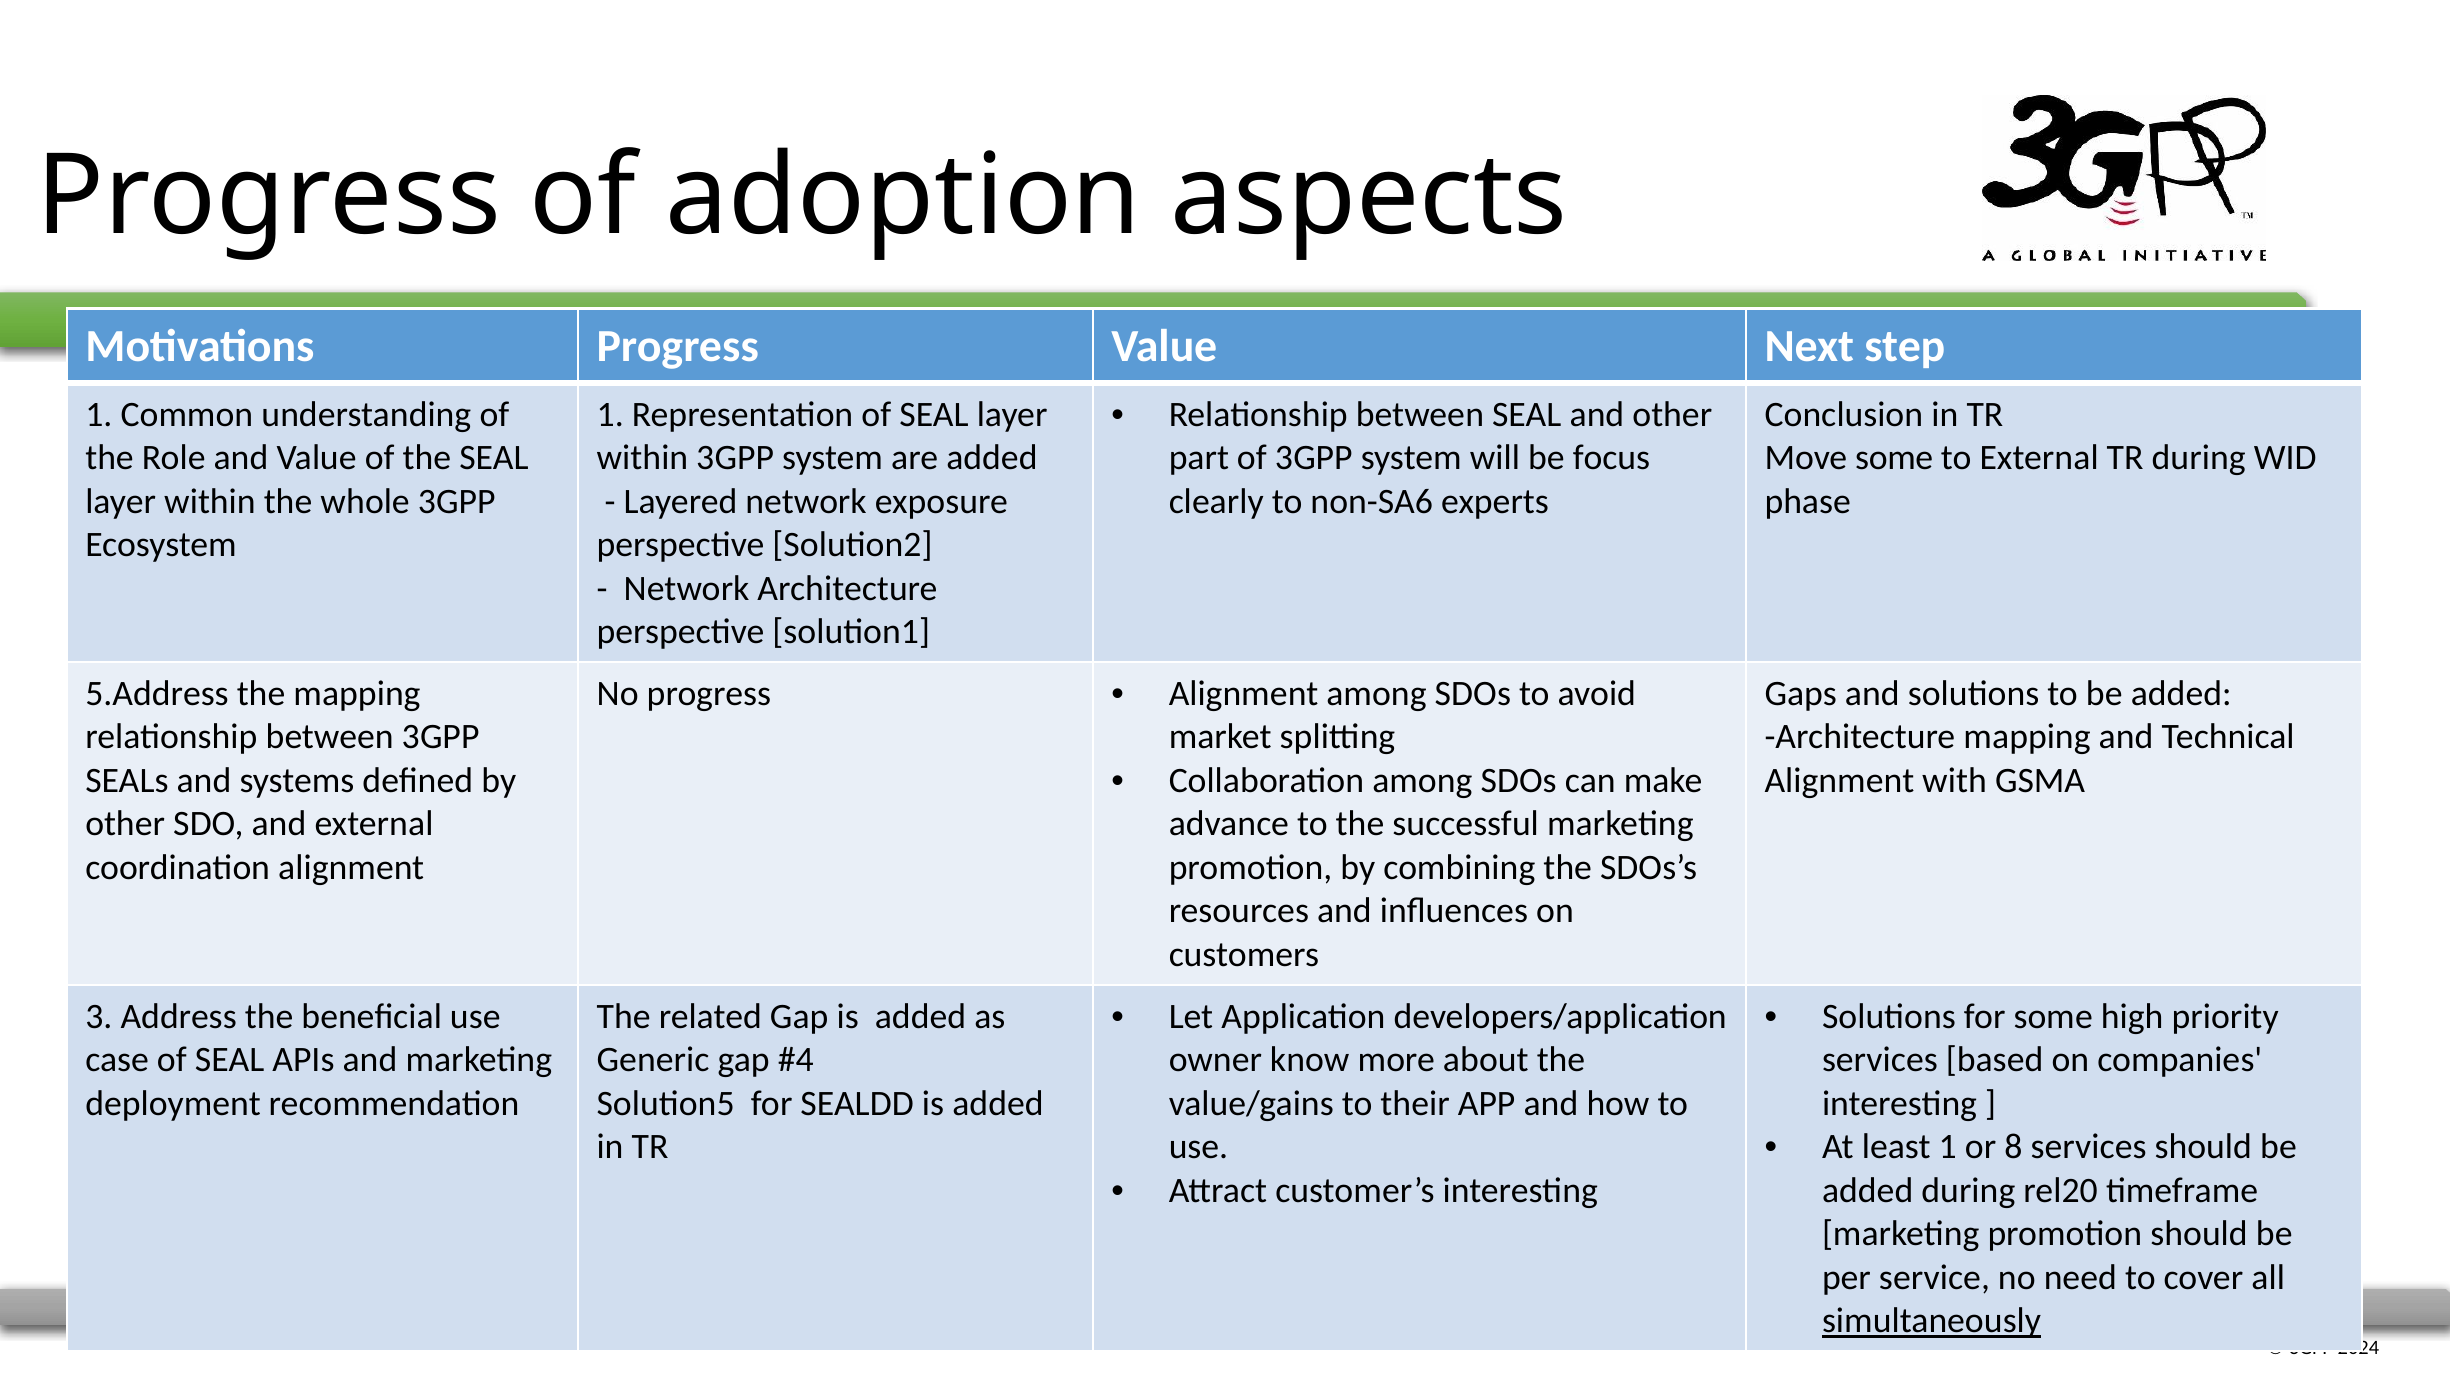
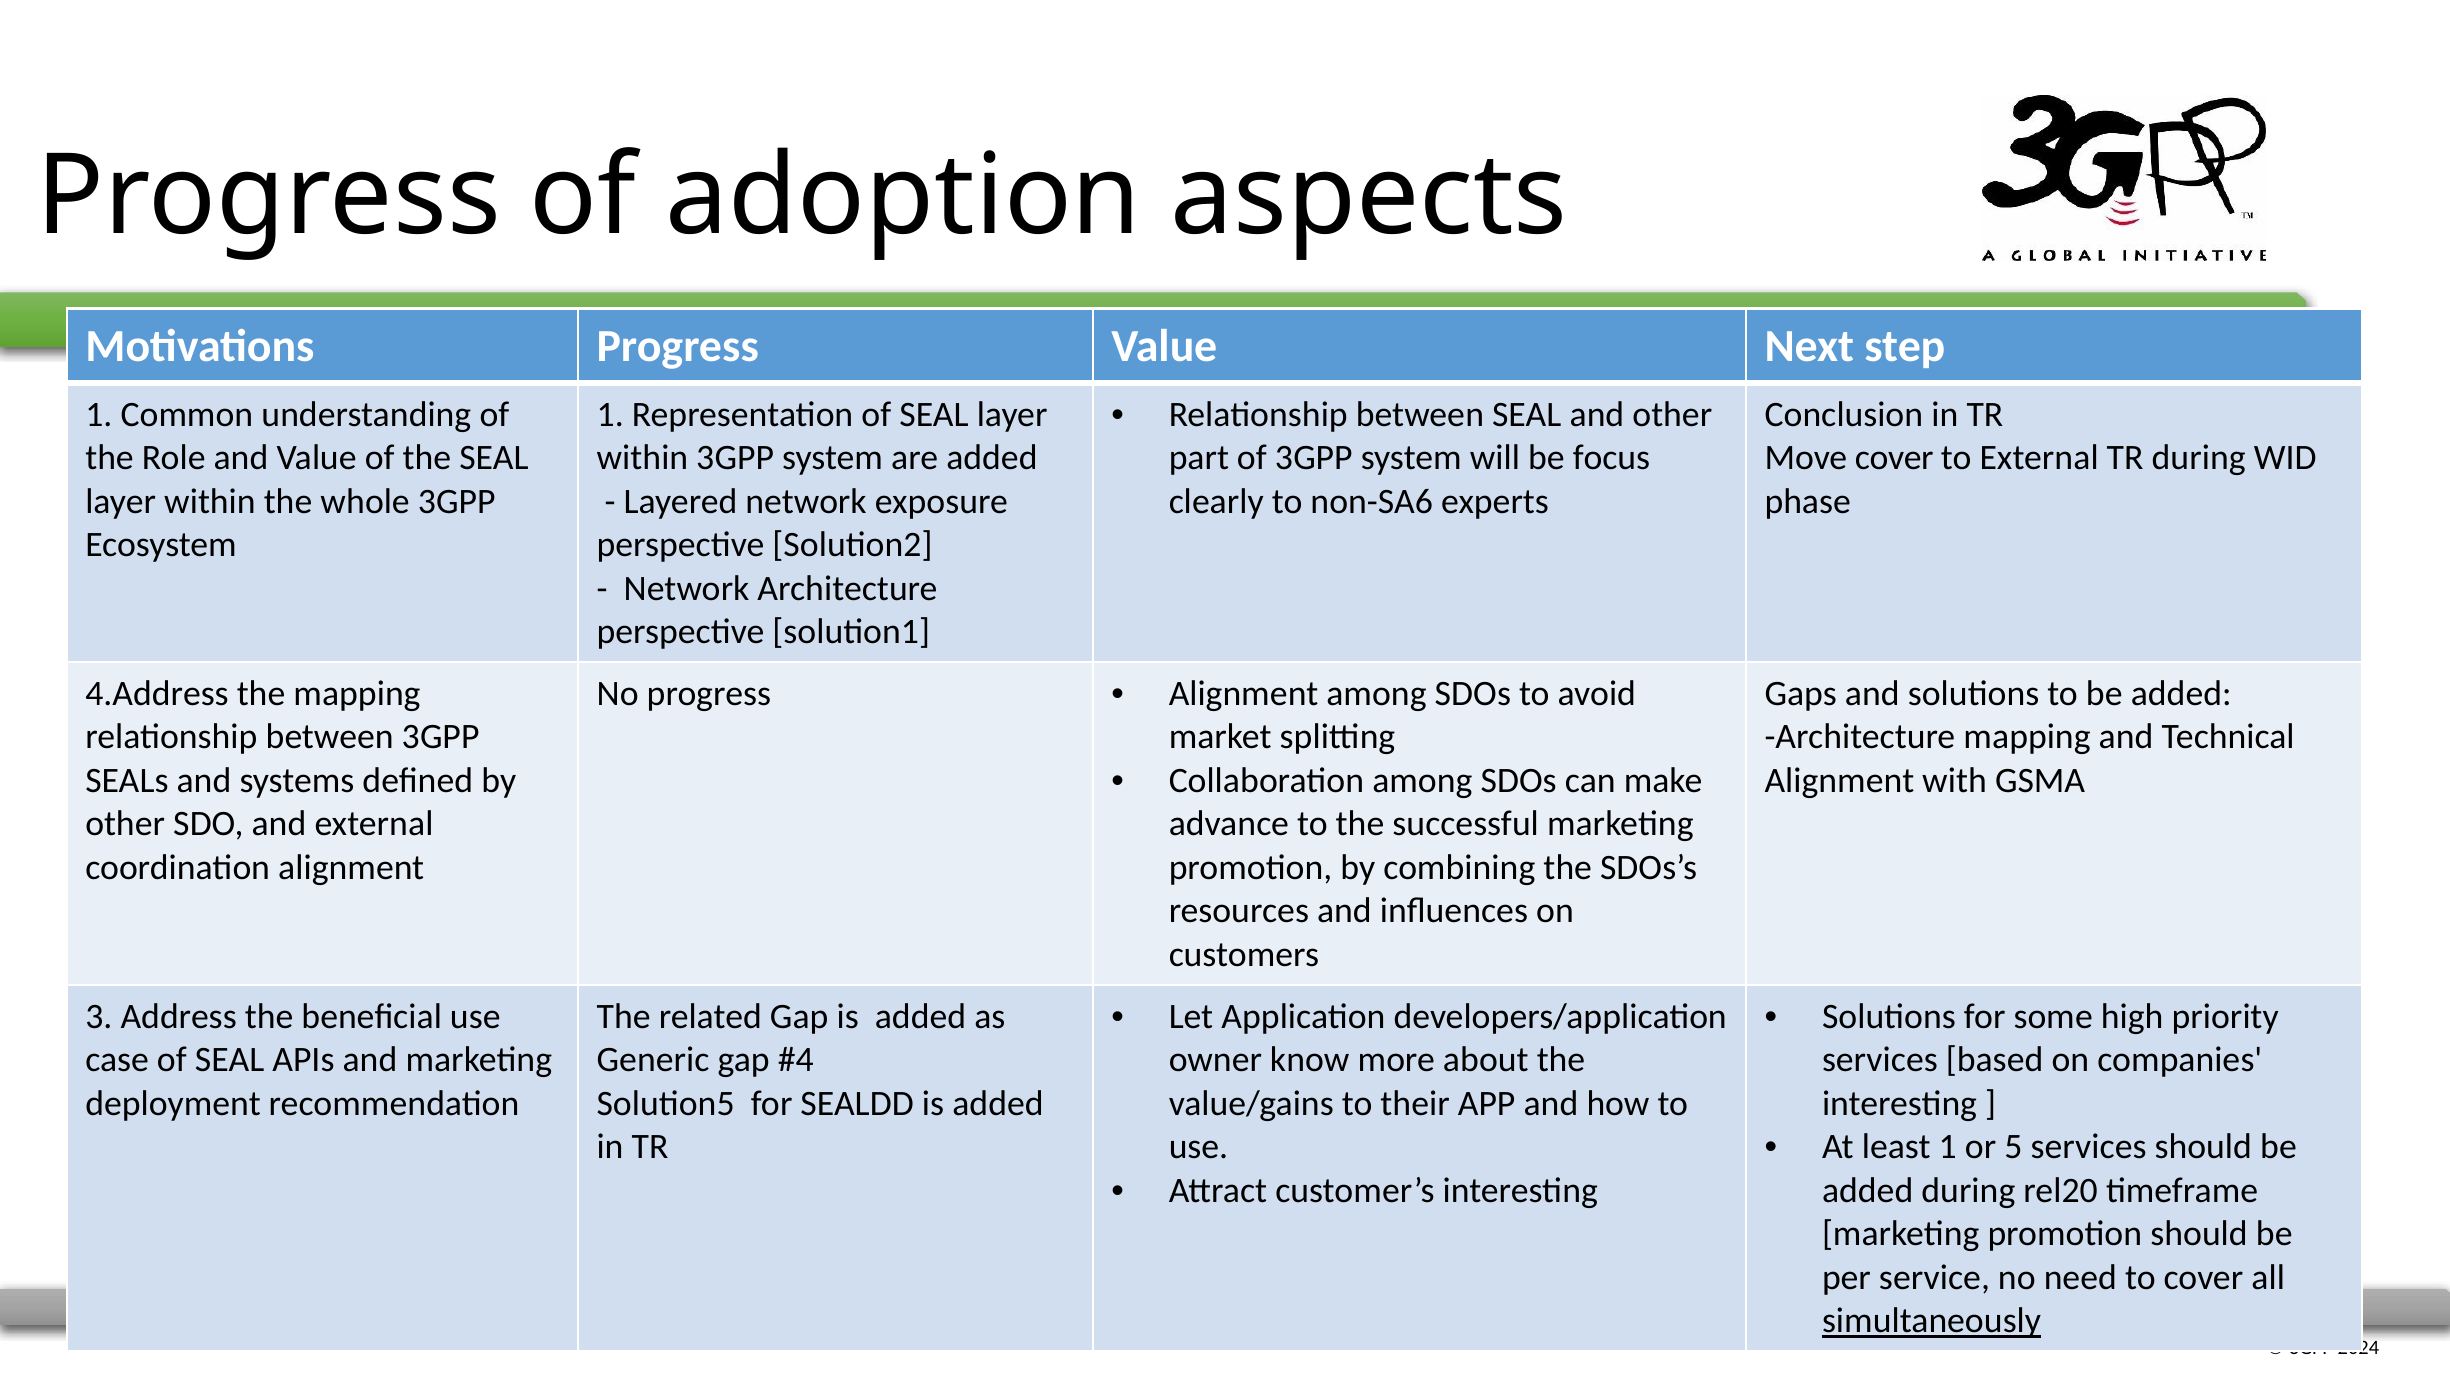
Move some: some -> cover
5.Address: 5.Address -> 4.Address
8: 8 -> 5
